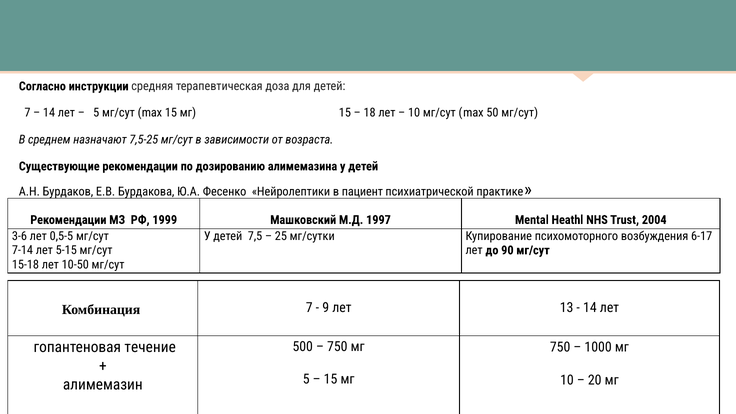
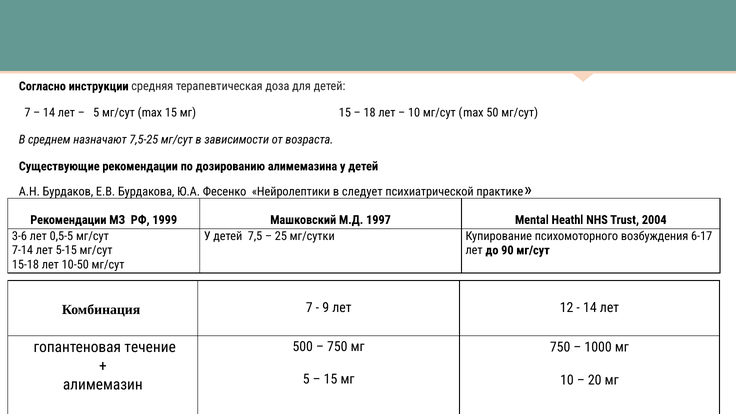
пациент: пациент -> следует
13: 13 -> 12
